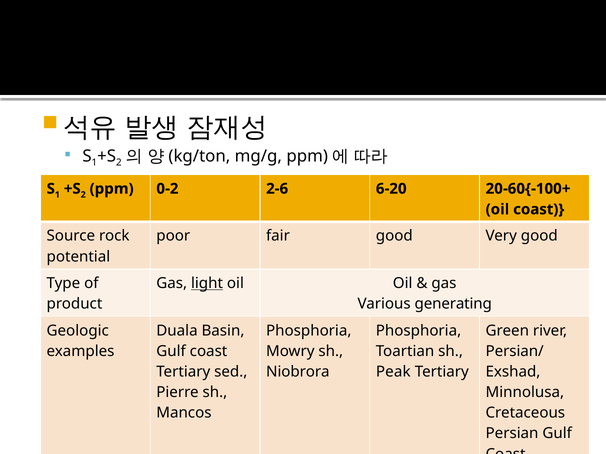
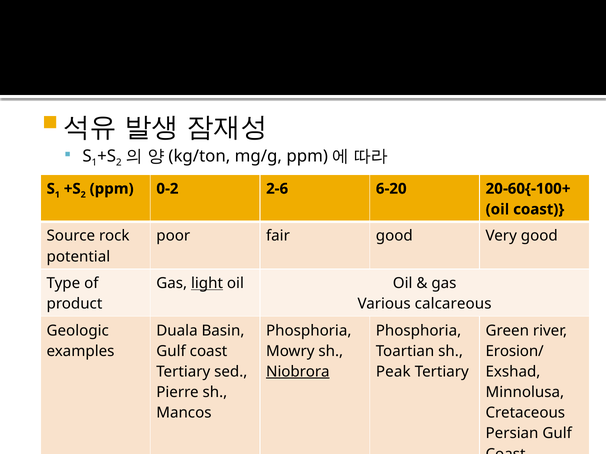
generating: generating -> calcareous
Persian/: Persian/ -> Erosion/
Niobrora underline: none -> present
